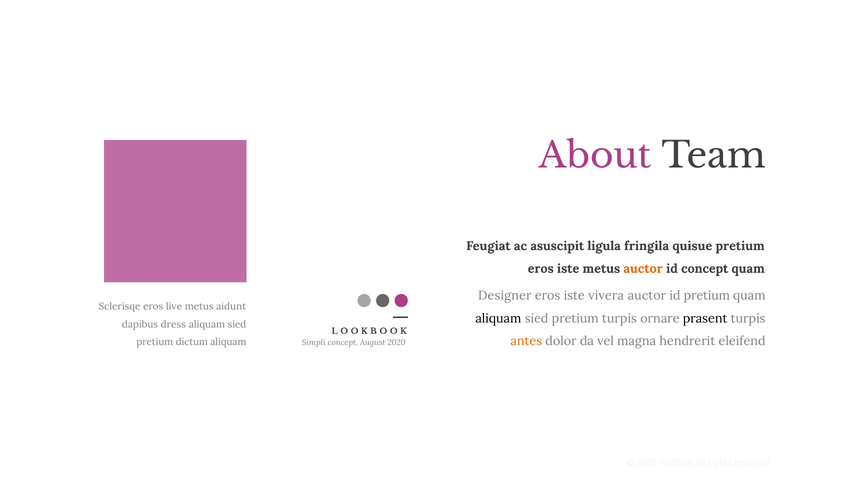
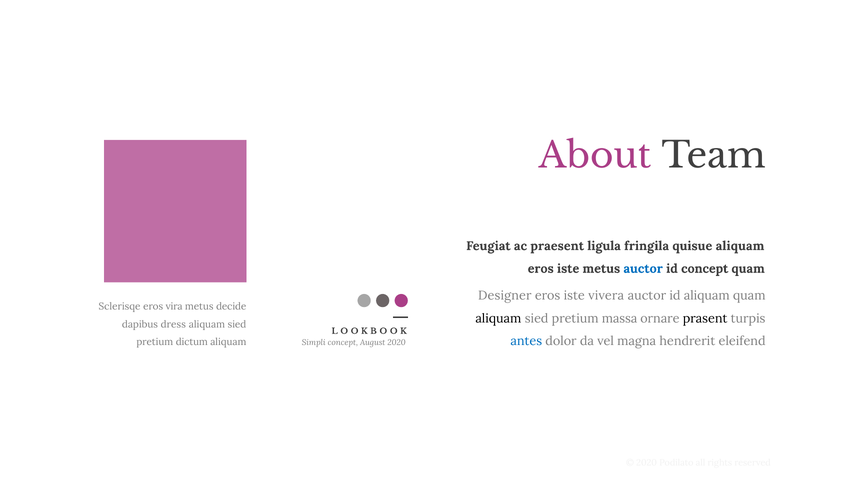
asuscipit: asuscipit -> praesent
quisue pretium: pretium -> aliquam
auctor at (643, 269) colour: orange -> blue
id pretium: pretium -> aliquam
live: live -> vira
aidunt: aidunt -> decide
pretium turpis: turpis -> massa
antes colour: orange -> blue
